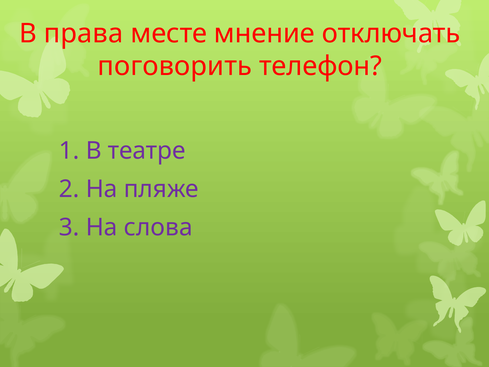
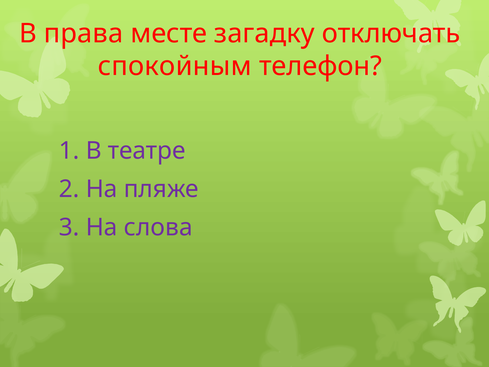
мнение: мнение -> загадку
поговорить: поговорить -> спокойным
